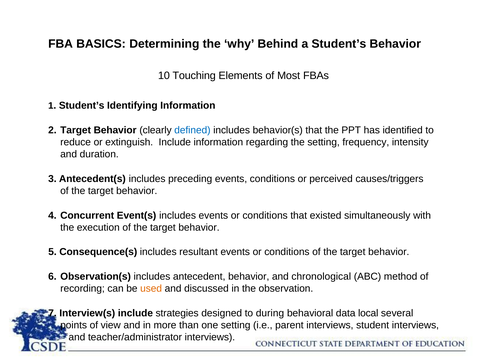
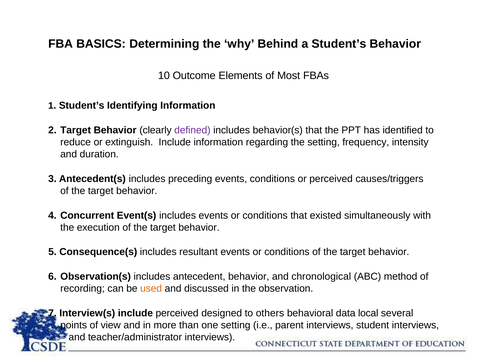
Touching: Touching -> Outcome
defined colour: blue -> purple
include strategies: strategies -> perceived
during: during -> others
